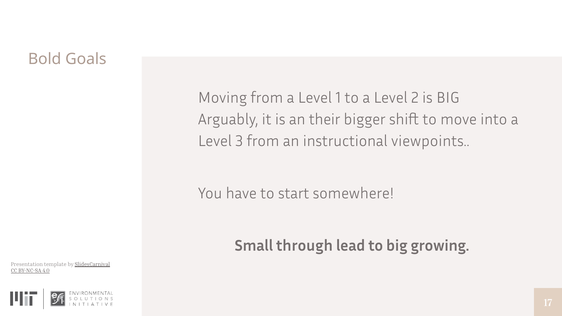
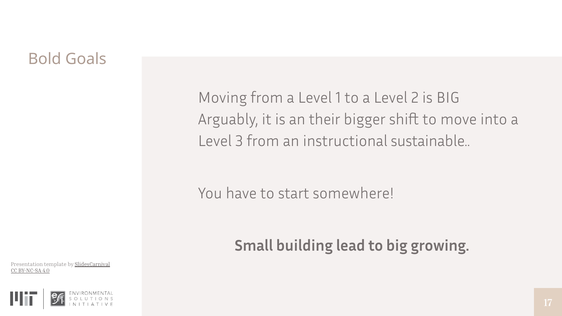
viewpoints: viewpoints -> sustainable
through: through -> building
